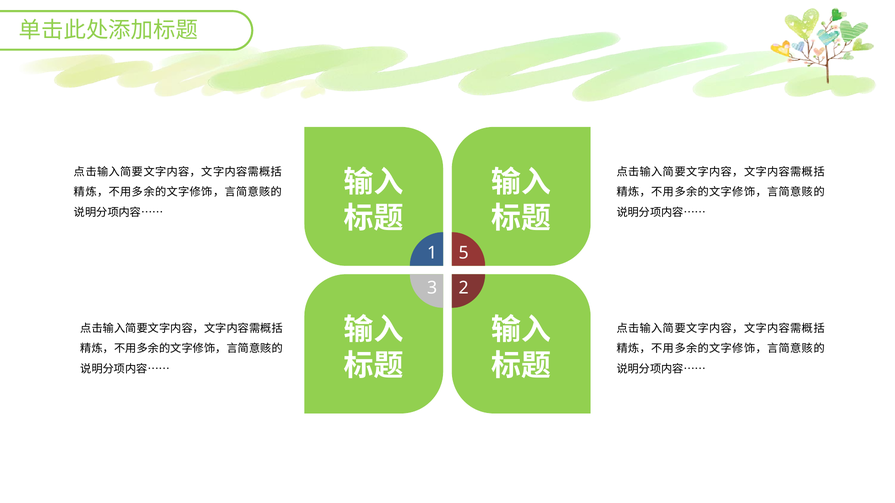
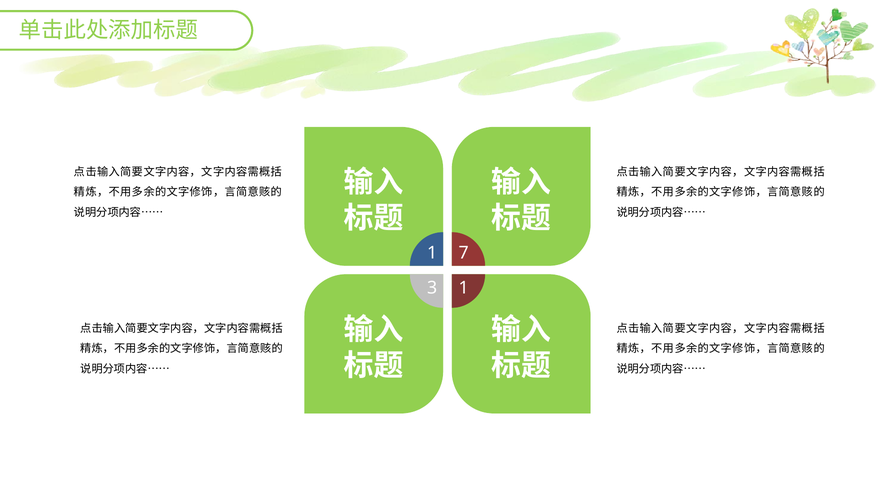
5: 5 -> 7
3 2: 2 -> 1
